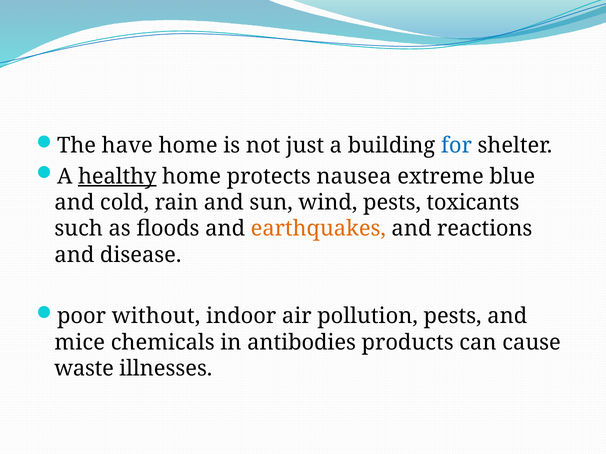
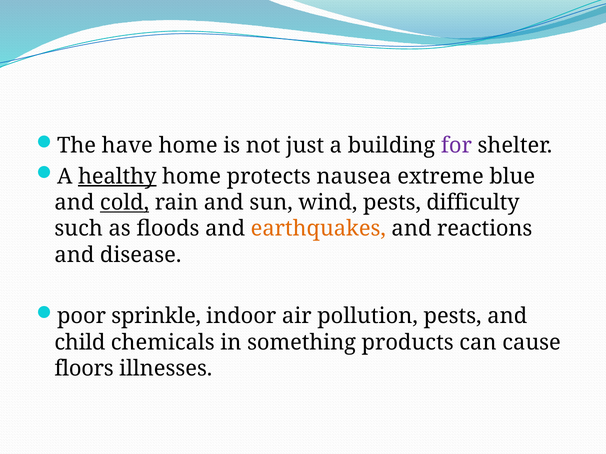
for colour: blue -> purple
cold underline: none -> present
toxicants: toxicants -> difficulty
without: without -> sprinkle
mice: mice -> child
antibodies: antibodies -> something
waste: waste -> floors
